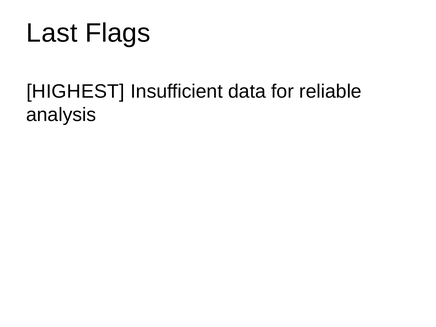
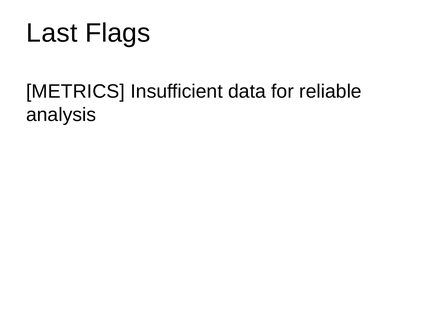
HIGHEST: HIGHEST -> METRICS
